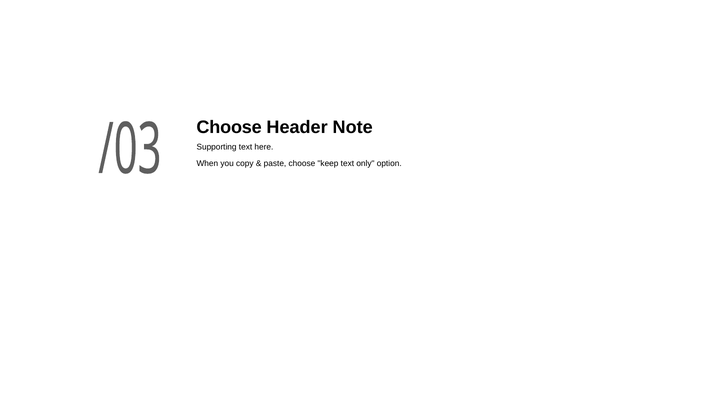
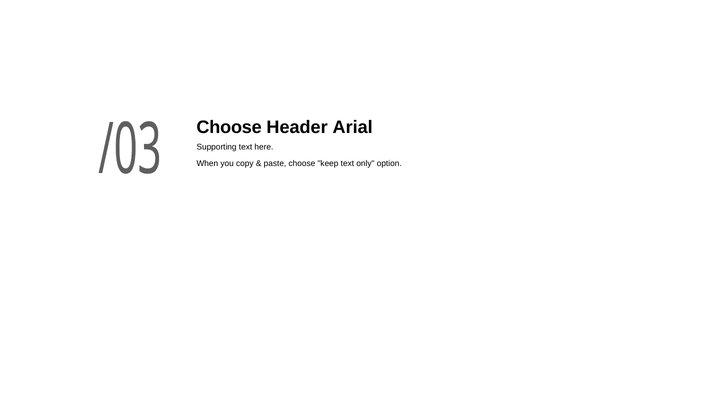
Note: Note -> Arial
